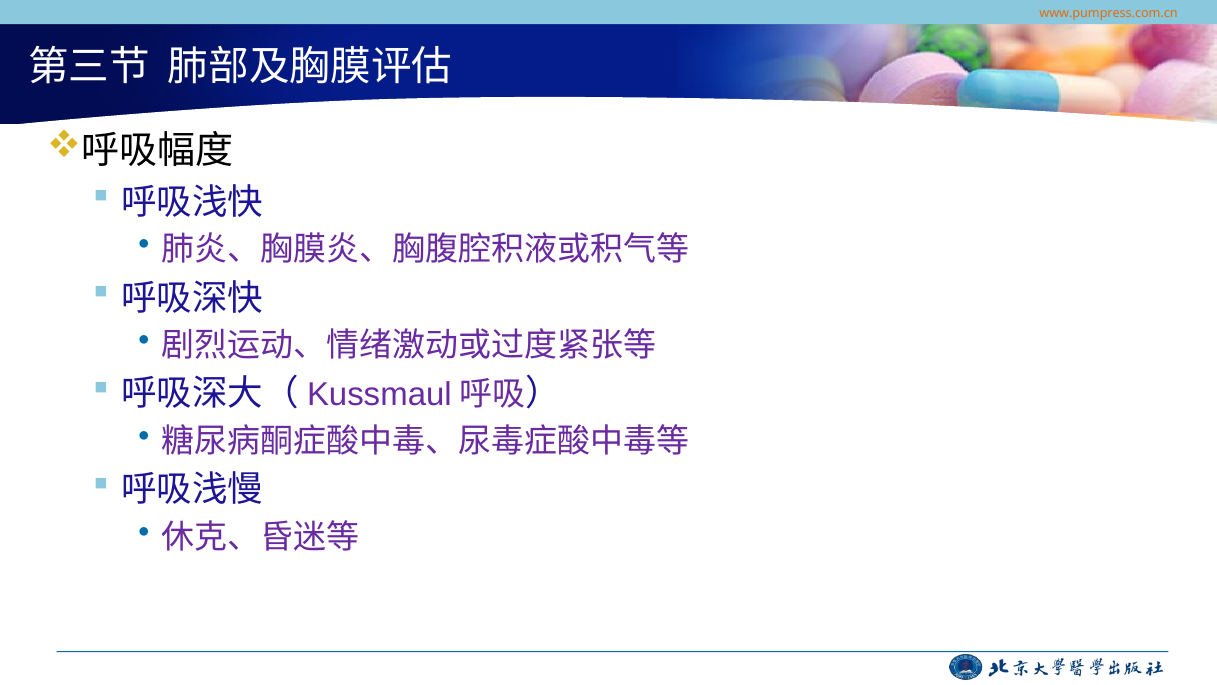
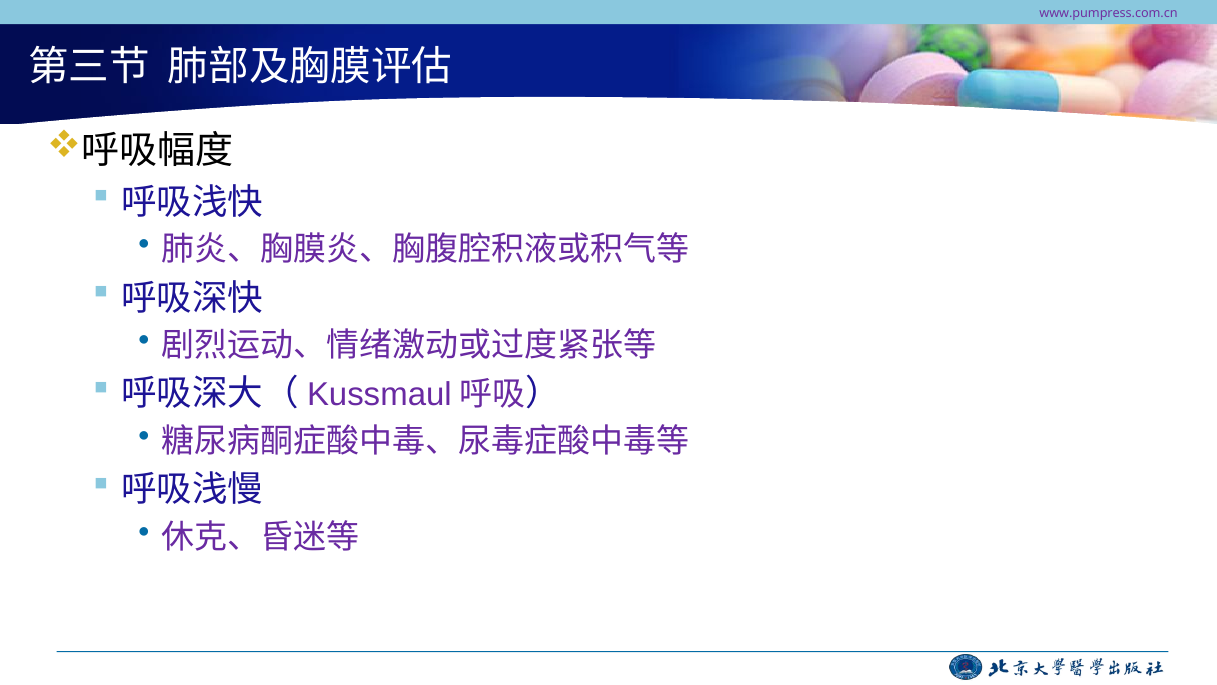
www.pumpress.com.cn colour: orange -> purple
